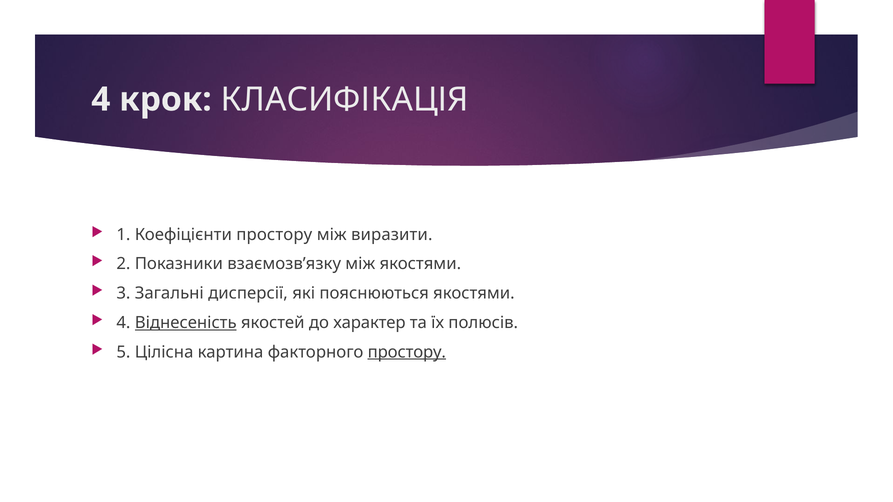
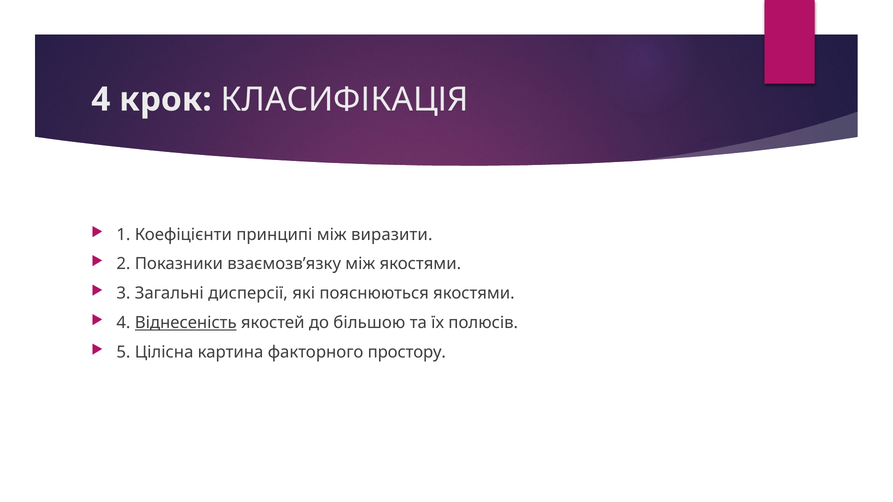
Коефіцієнти простору: простору -> принципі
характер: характер -> більшою
простору at (407, 352) underline: present -> none
